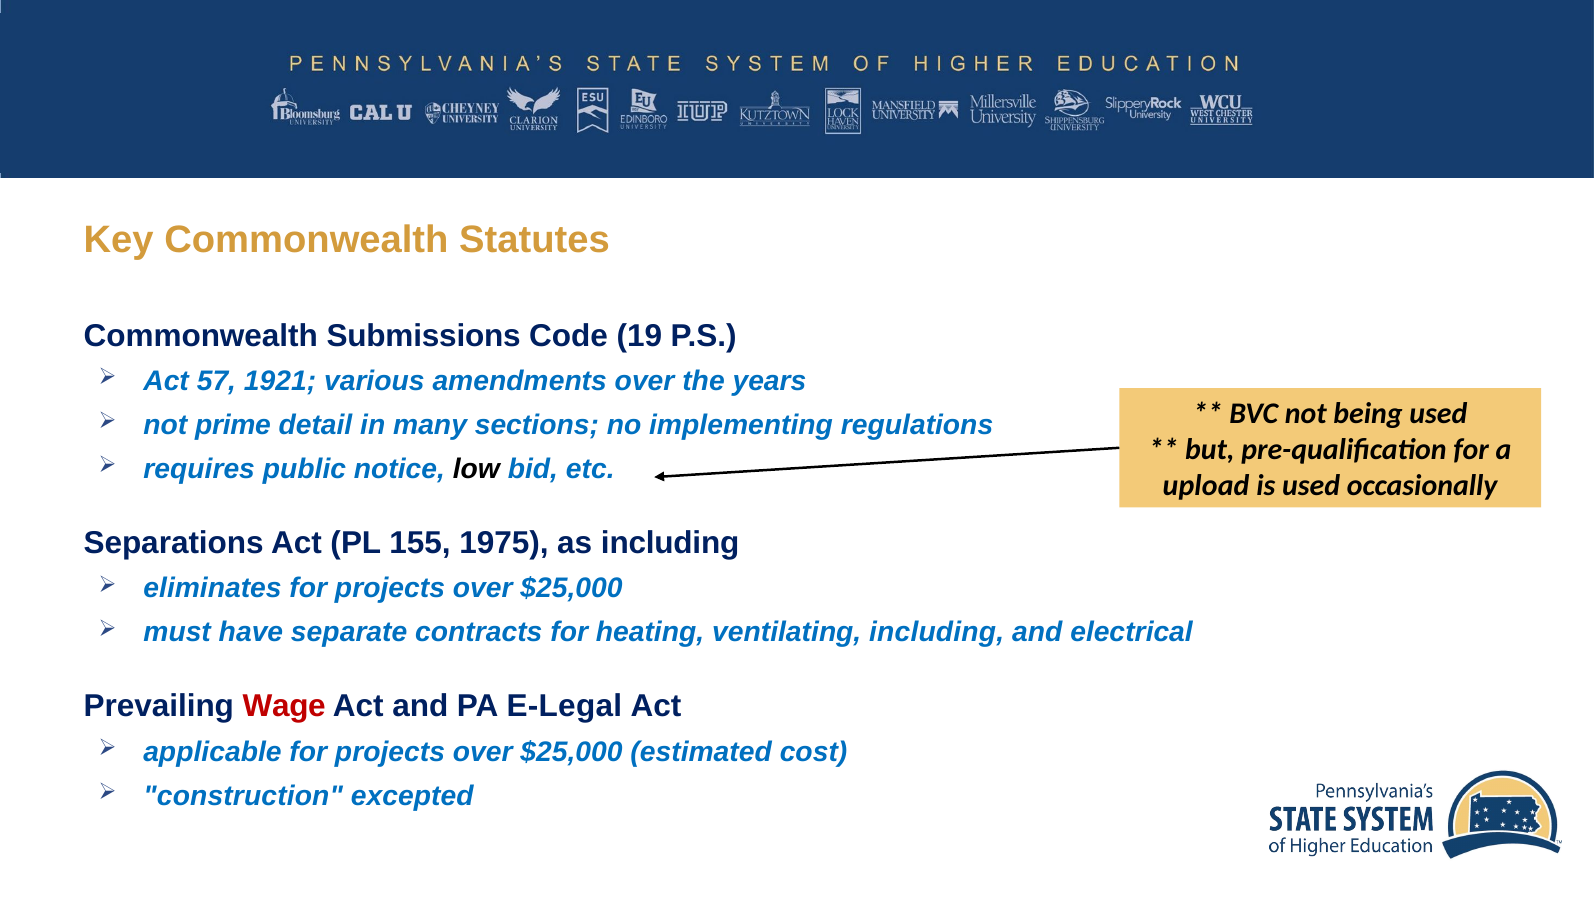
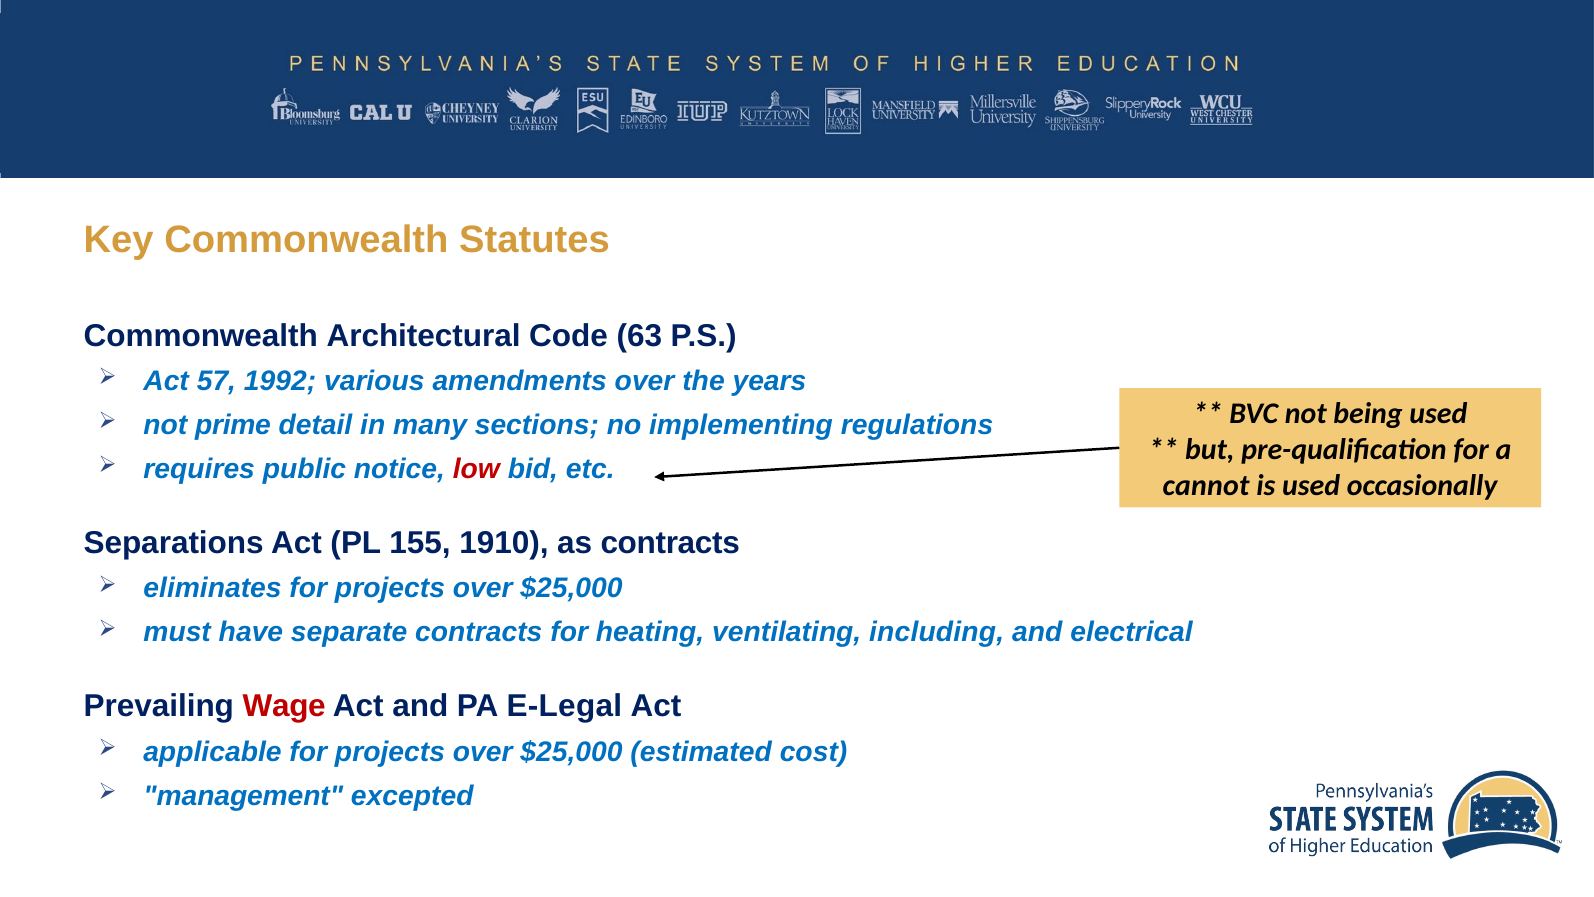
Submissions: Submissions -> Architectural
19: 19 -> 63
1921: 1921 -> 1992
low colour: black -> red
upload: upload -> cannot
1975: 1975 -> 1910
as including: including -> contracts
construction: construction -> management
